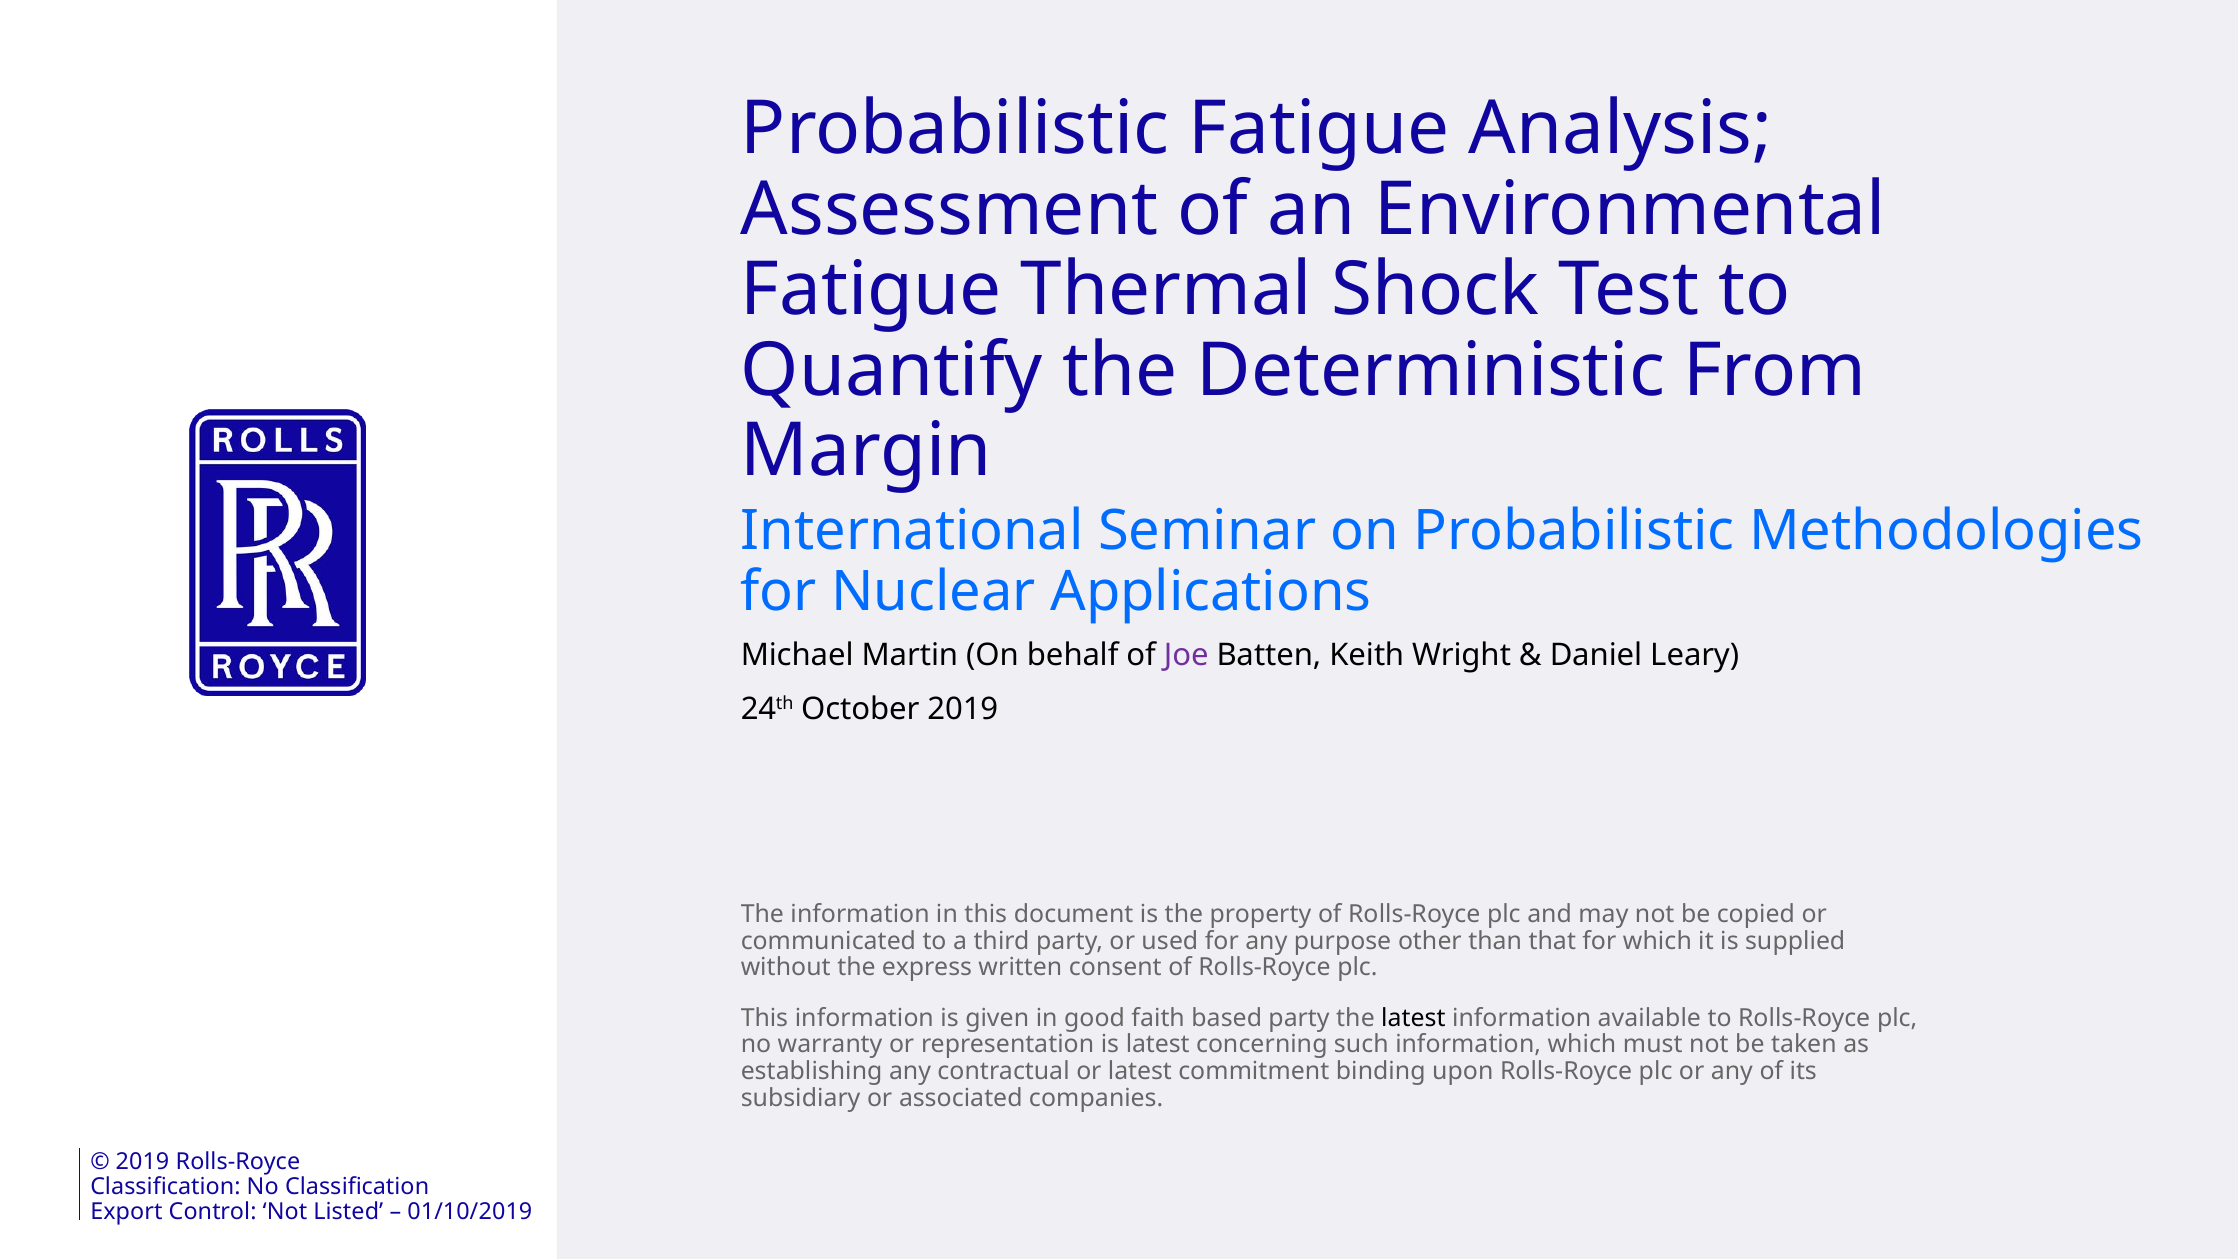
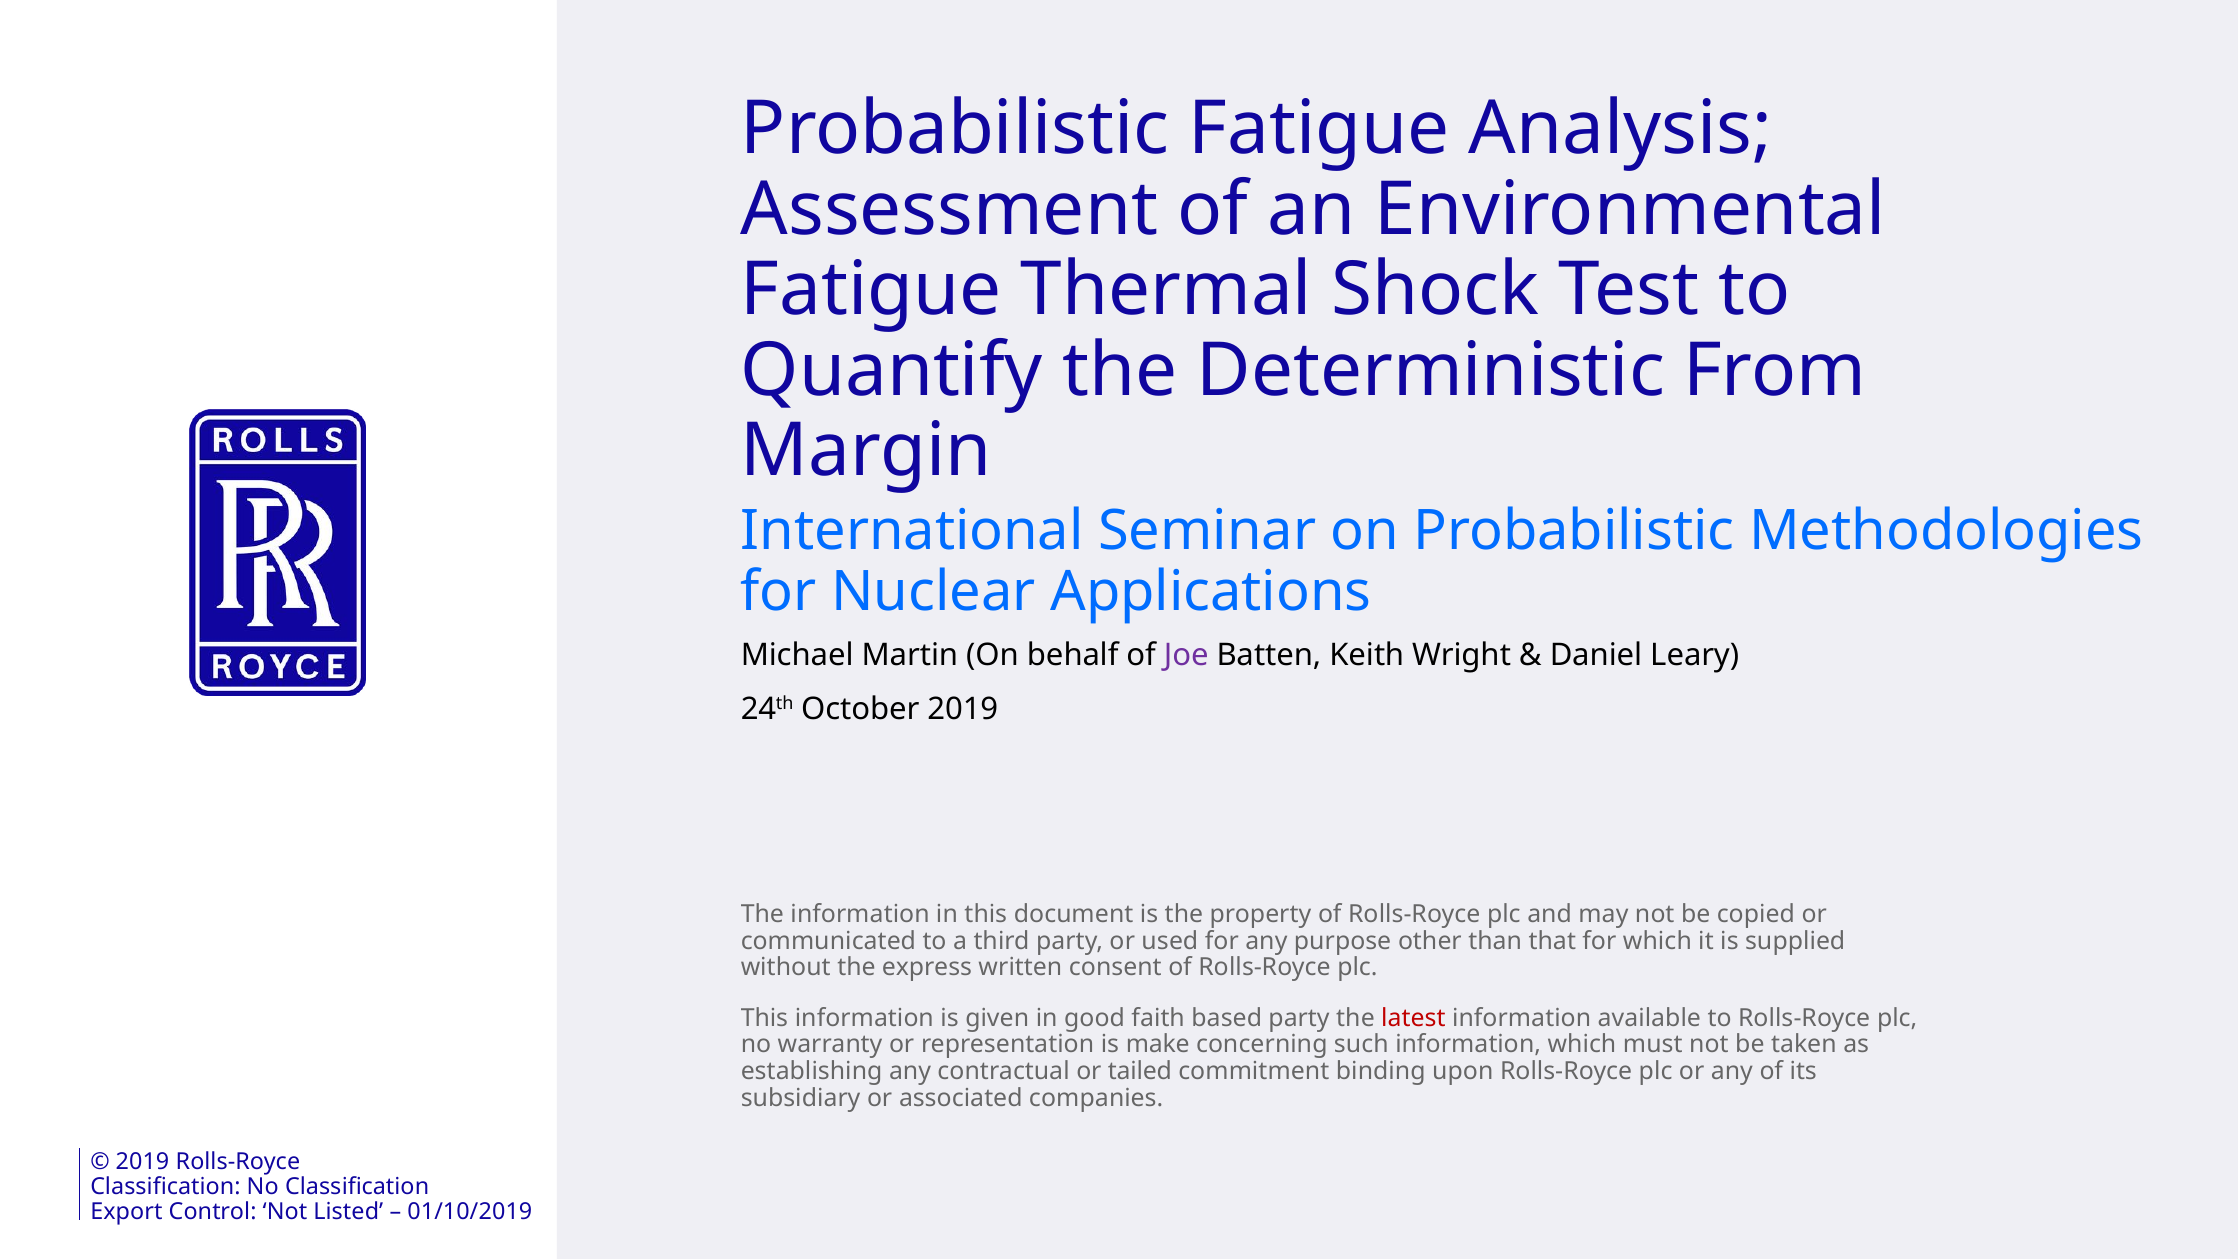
latest at (1413, 1018) colour: black -> red
is latest: latest -> make
or latest: latest -> tailed
